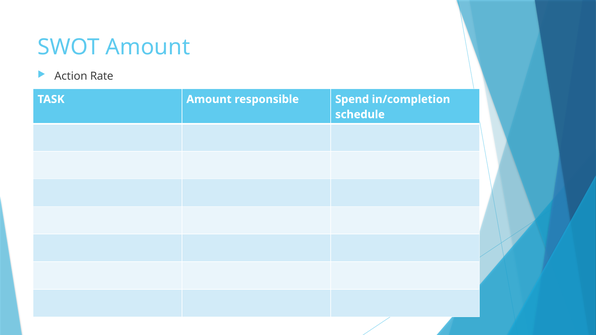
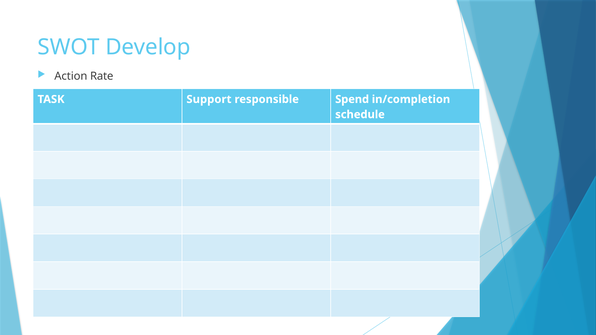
SWOT Amount: Amount -> Develop
TASK Amount: Amount -> Support
